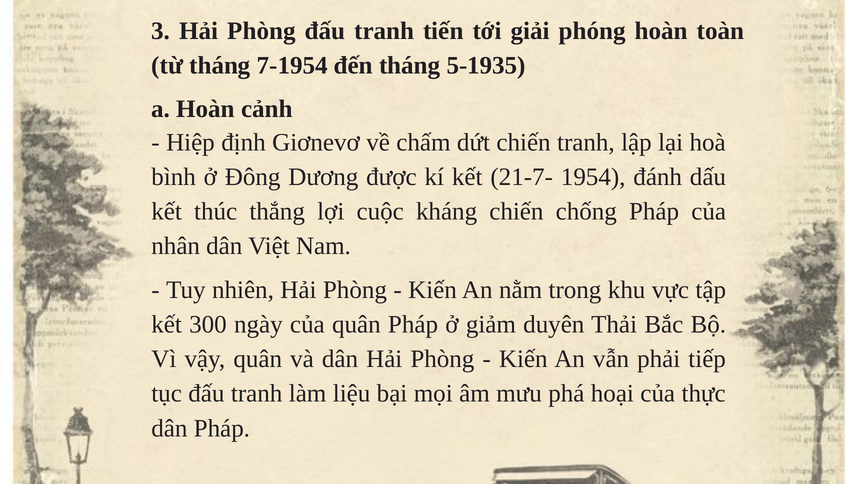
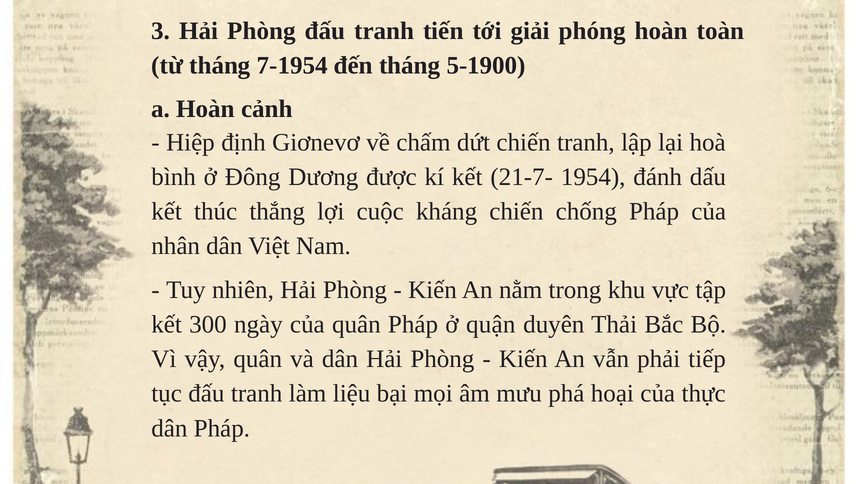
5-1935: 5-1935 -> 5-1900
giảm: giảm -> quận
